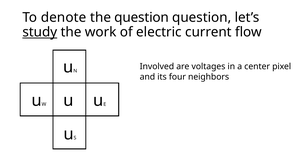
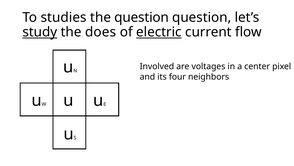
denote: denote -> studies
work: work -> does
electric underline: none -> present
